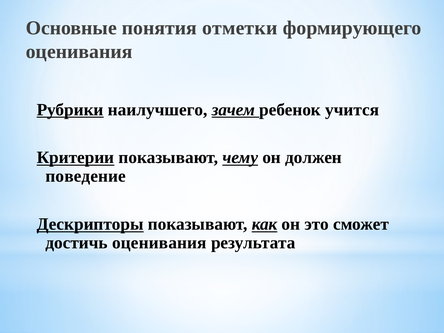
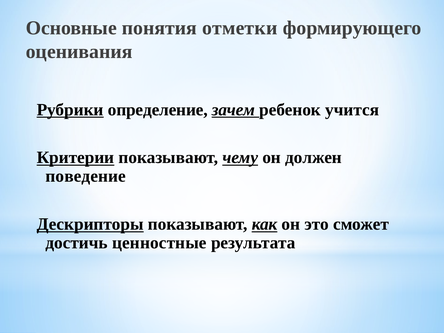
наилучшего: наилучшего -> определение
достичь оценивания: оценивания -> ценностные
